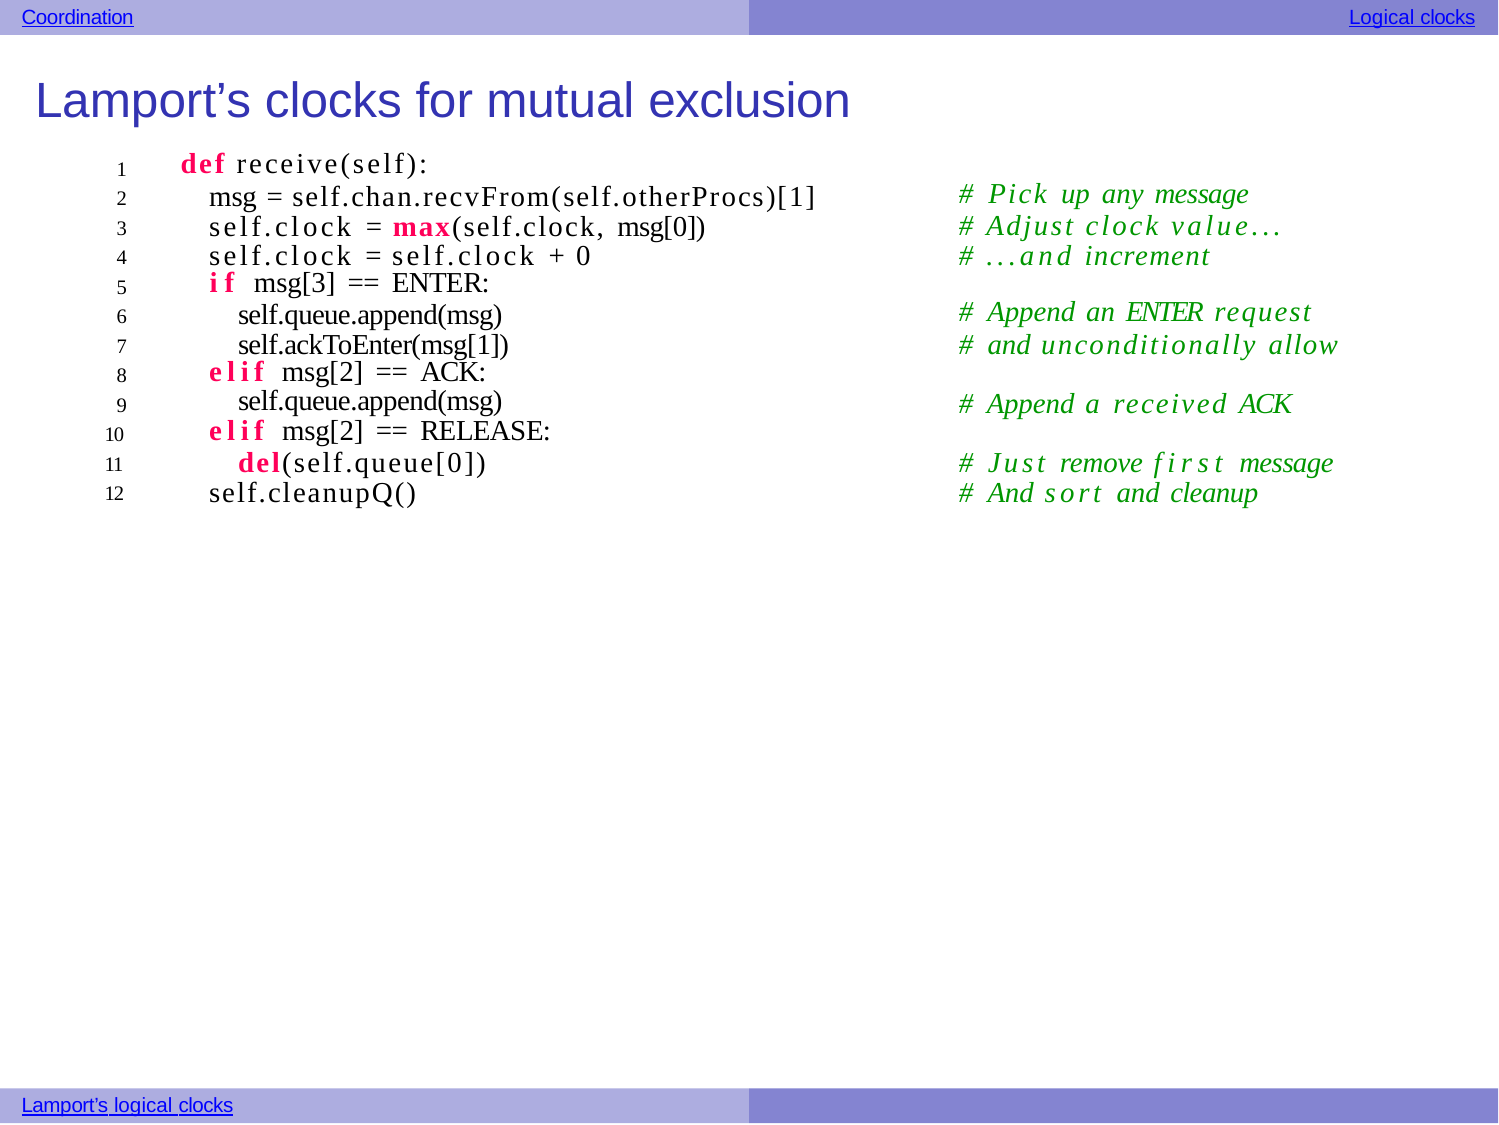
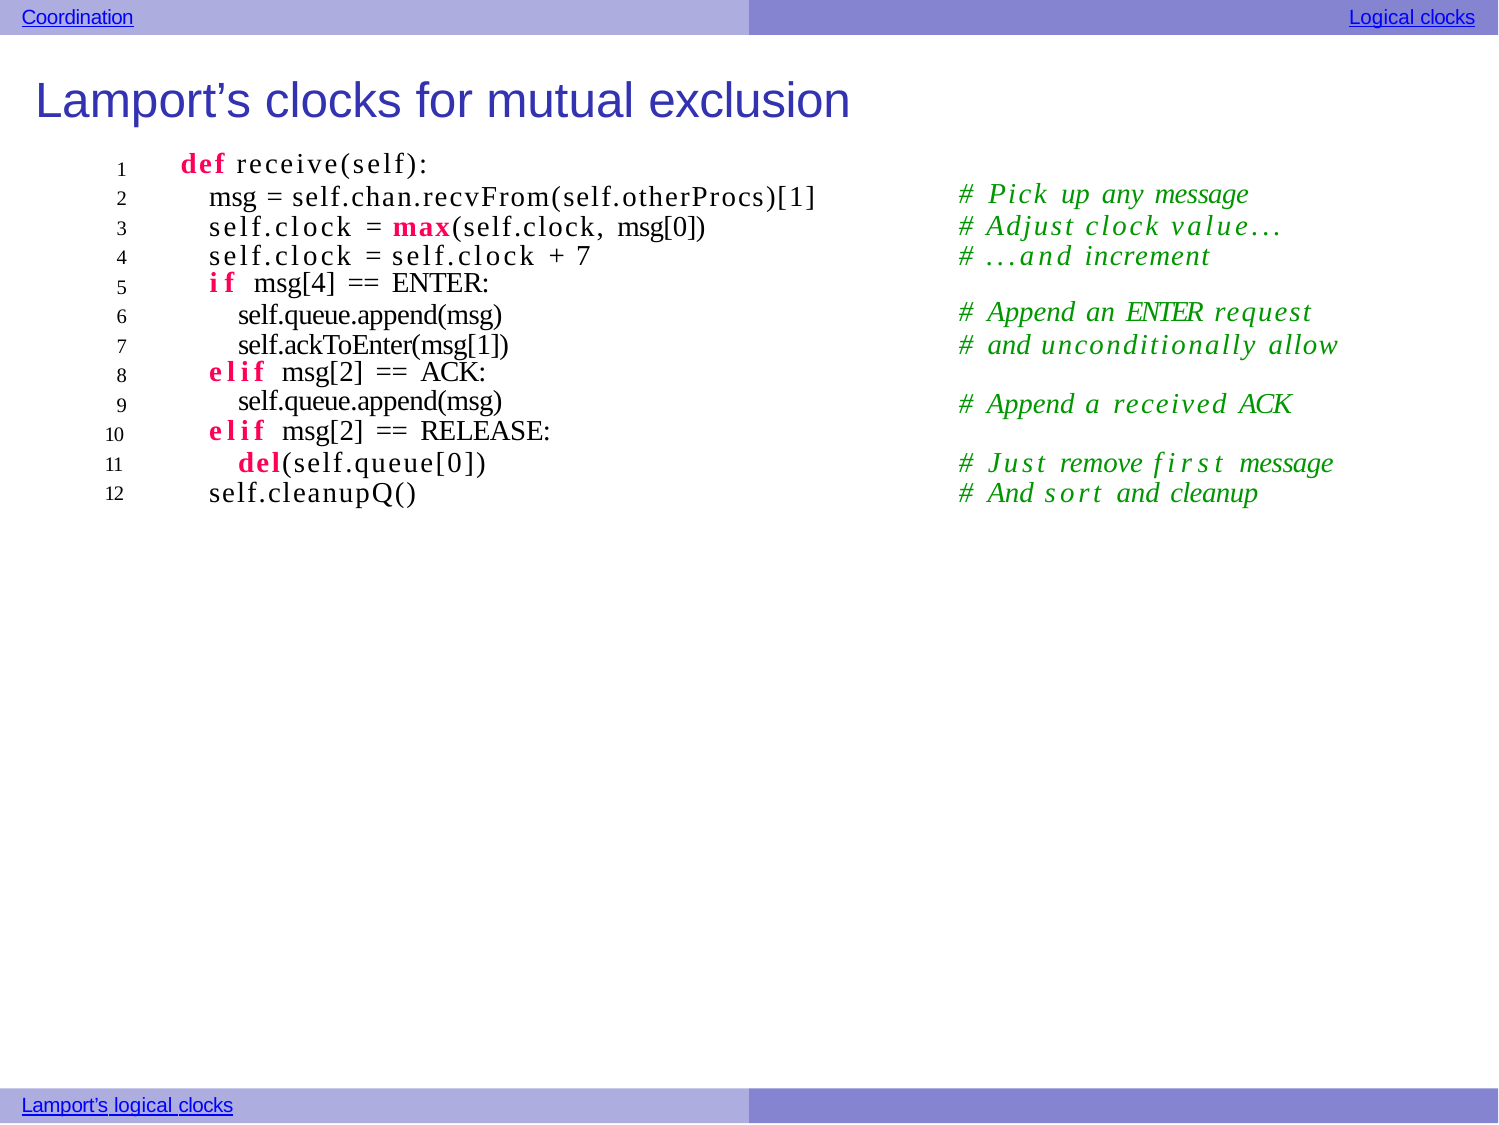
0 at (583, 256): 0 -> 7
msg[3: msg[3 -> msg[4
